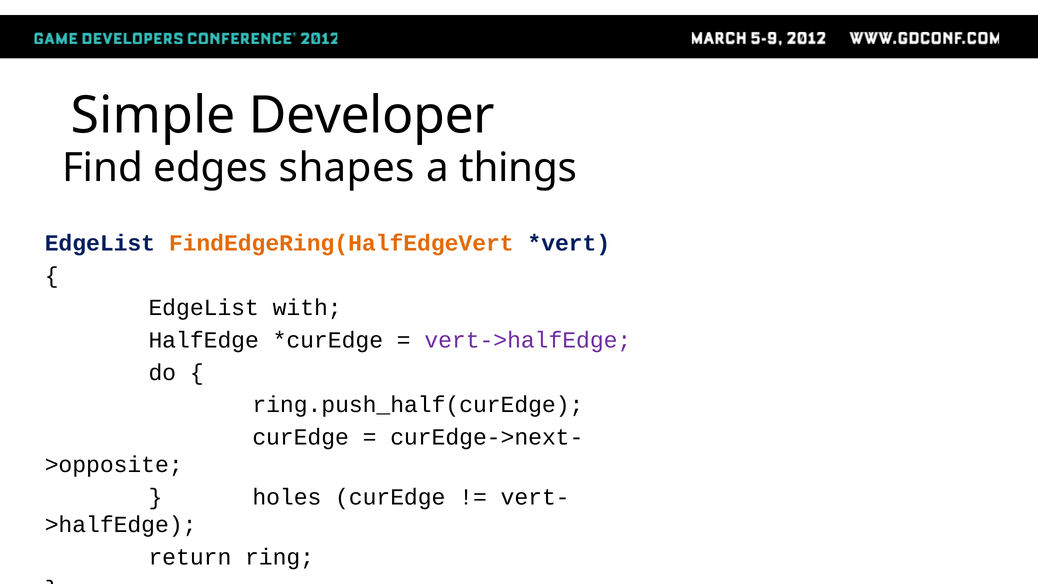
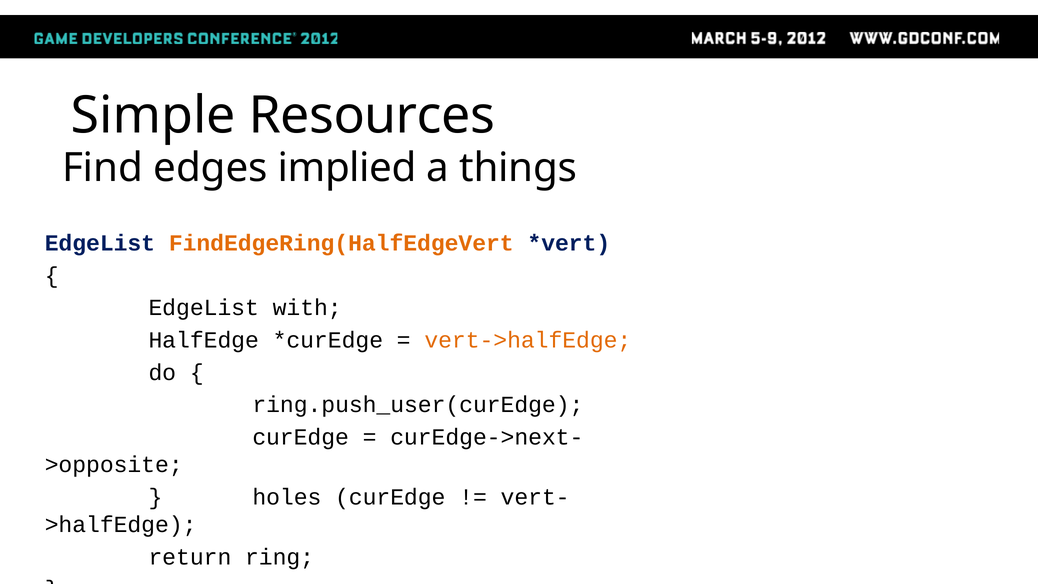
Developer: Developer -> Resources
shapes: shapes -> implied
vert->halfEdge colour: purple -> orange
ring.push_half(curEdge: ring.push_half(curEdge -> ring.push_user(curEdge
